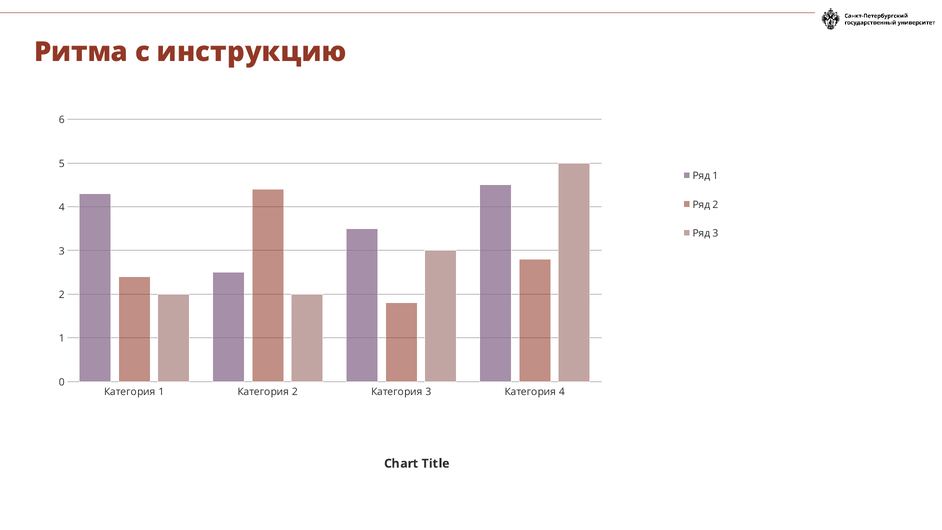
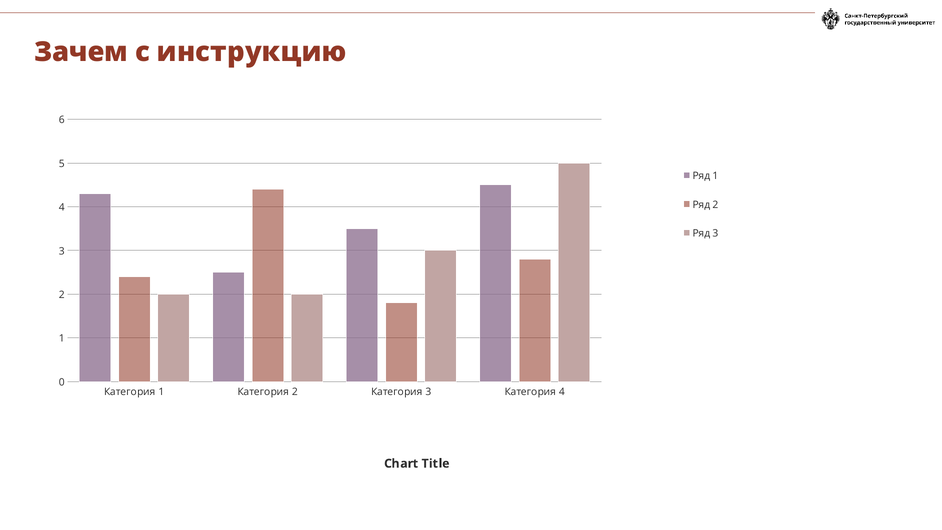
Ритма: Ритма -> Зачем
